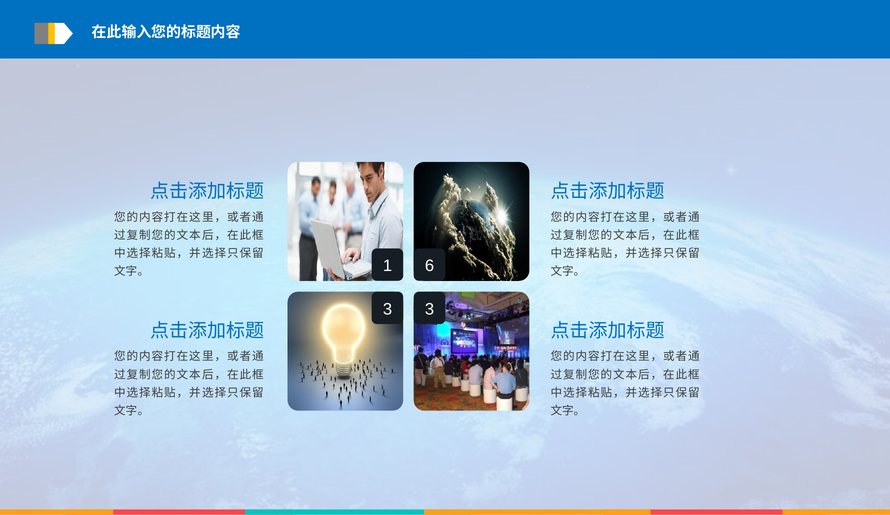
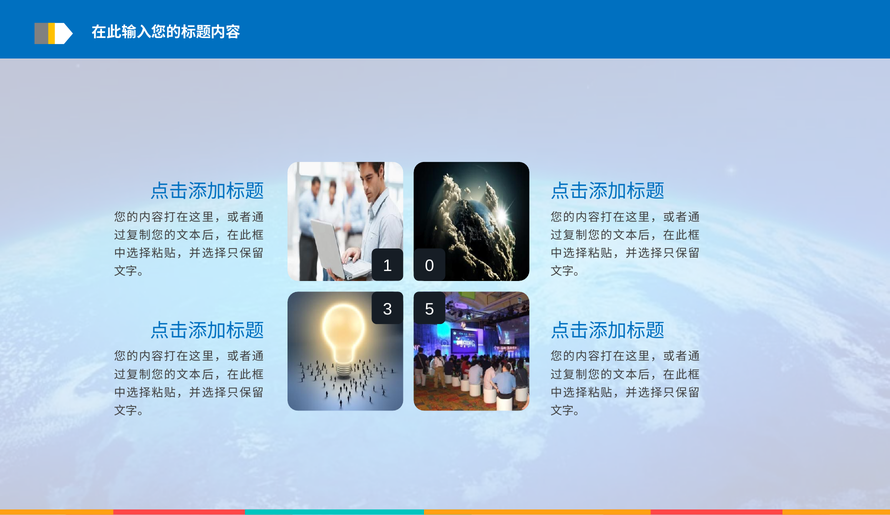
6: 6 -> 0
3 3: 3 -> 5
